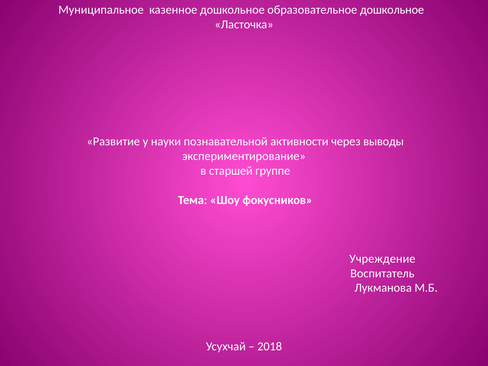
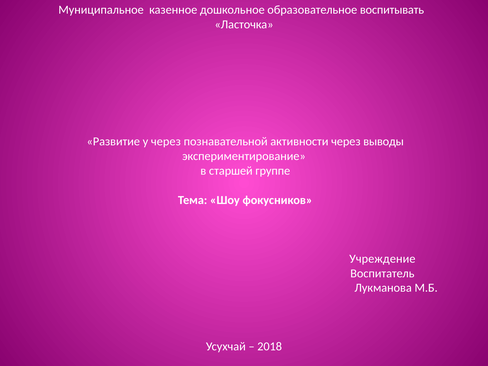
образовательное дошкольное: дошкольное -> воспитывать
у науки: науки -> через
